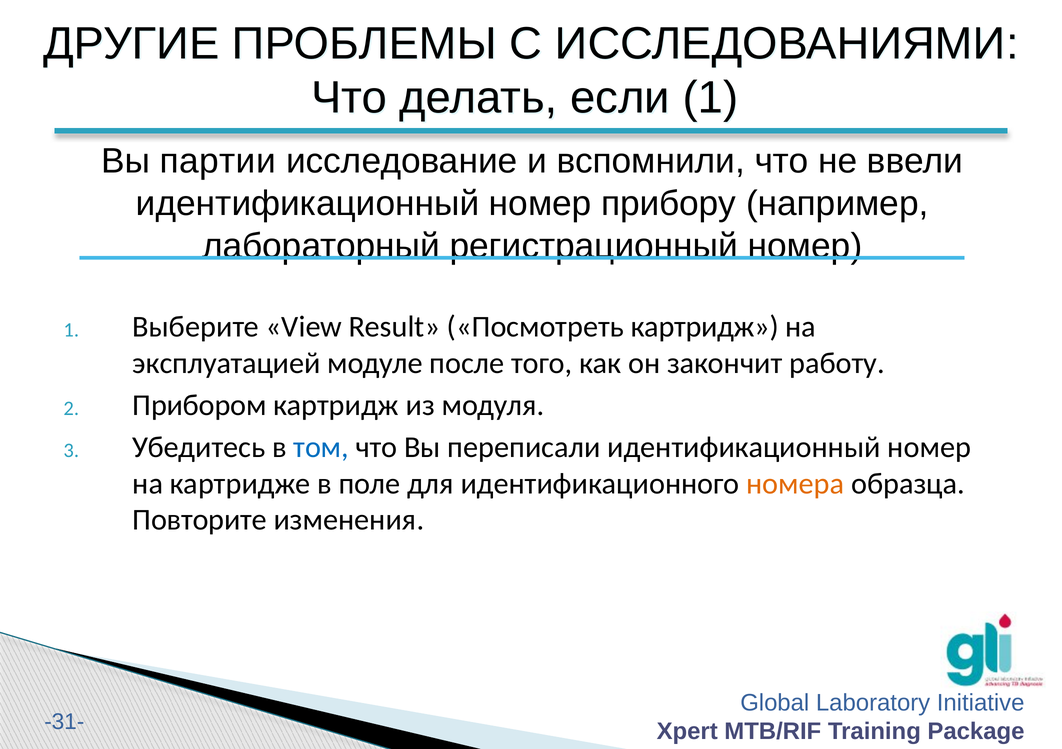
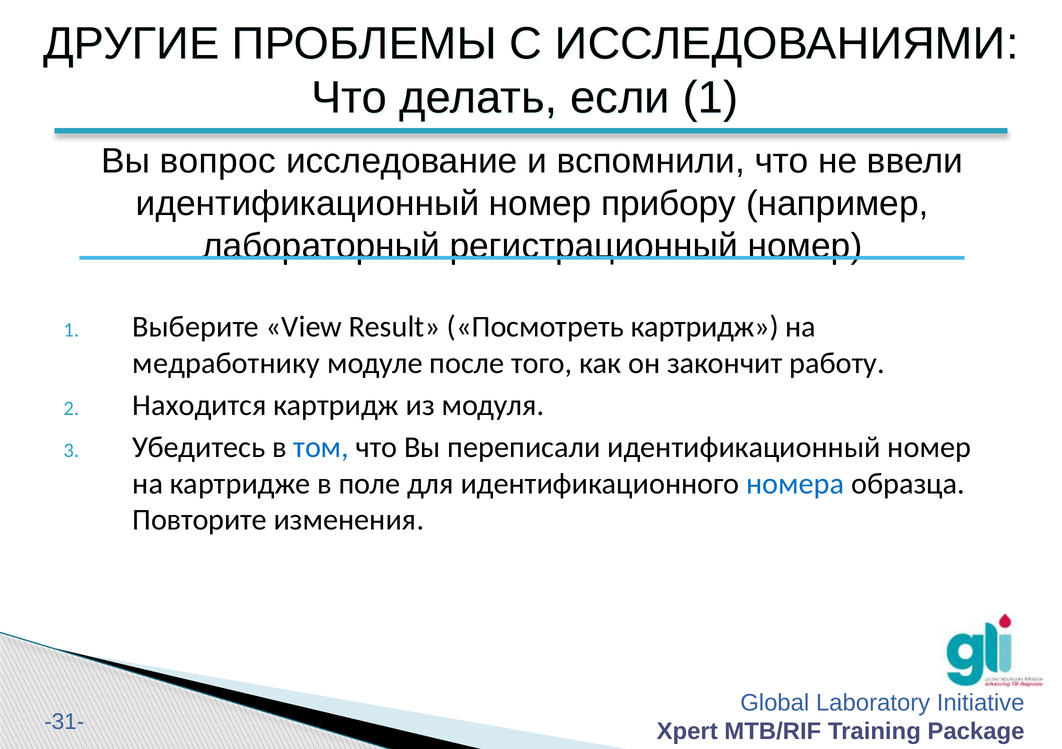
партии: партии -> вопрос
эксплуатацией: эксплуатацией -> медработнику
Прибором: Прибором -> Находится
номера colour: orange -> blue
